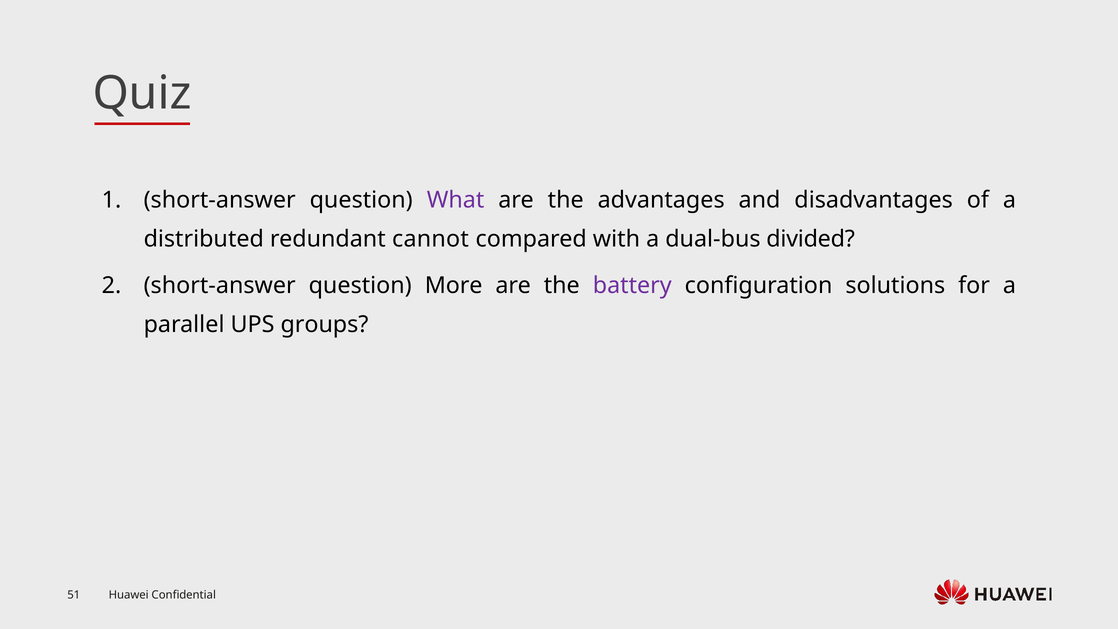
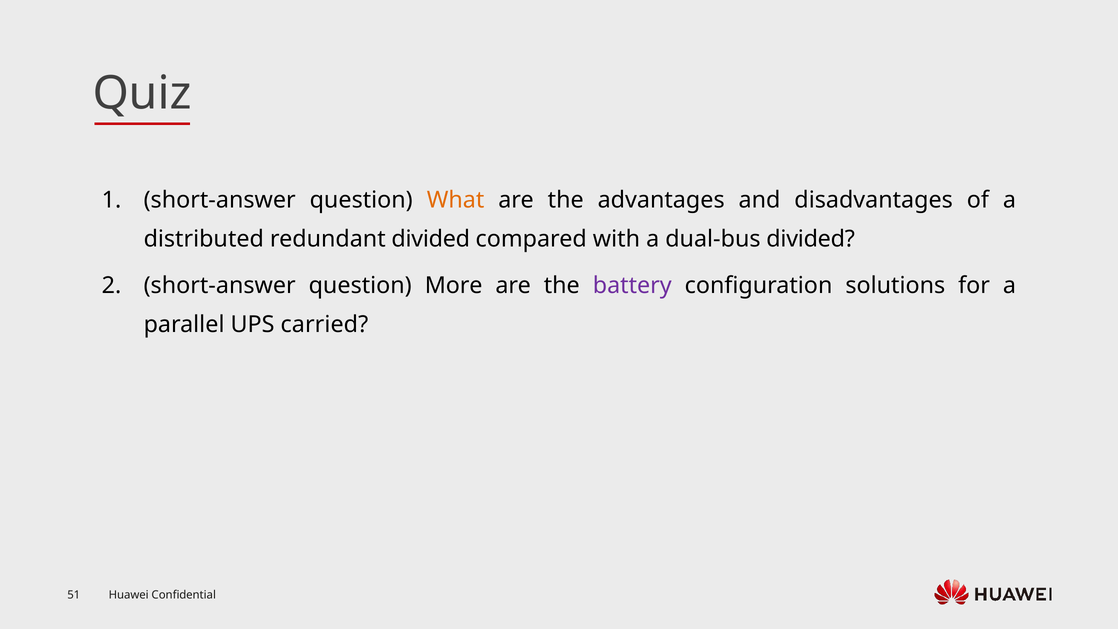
What colour: purple -> orange
redundant cannot: cannot -> divided
groups: groups -> carried
